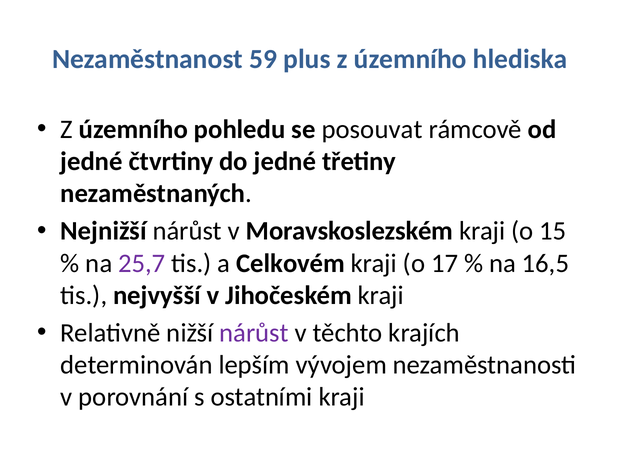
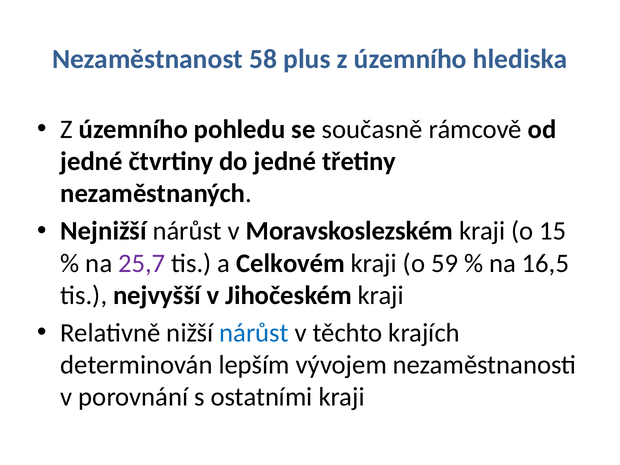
59: 59 -> 58
posouvat: posouvat -> současně
17: 17 -> 59
nárůst at (254, 333) colour: purple -> blue
